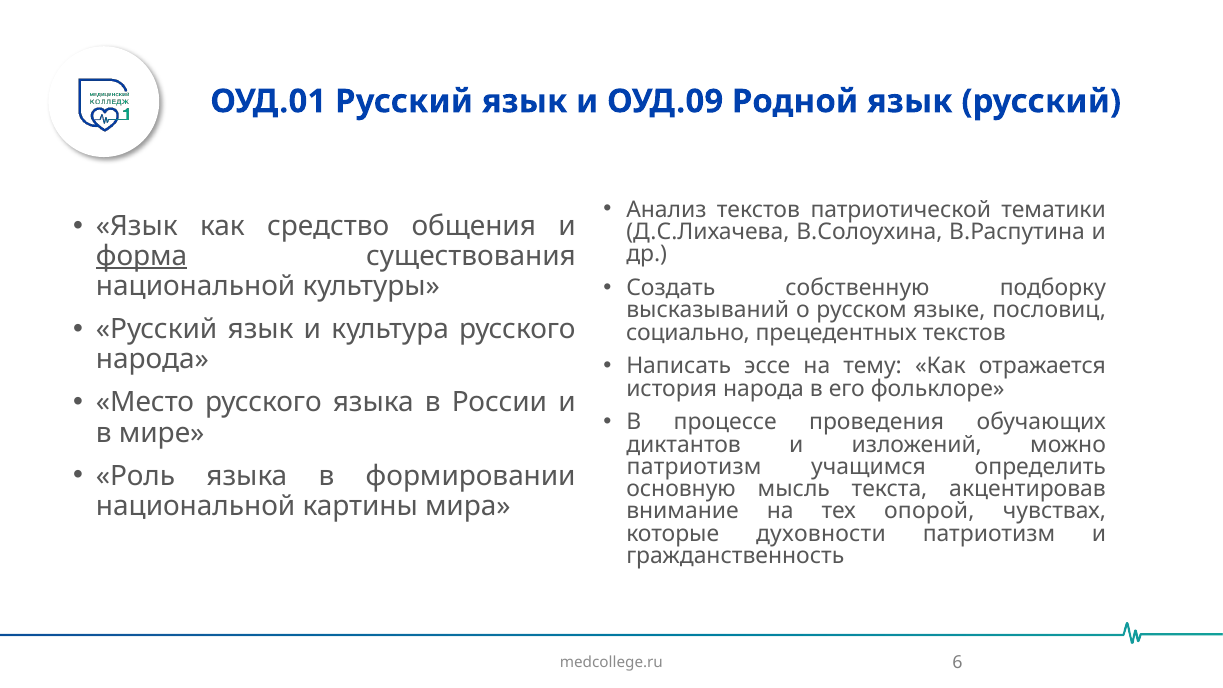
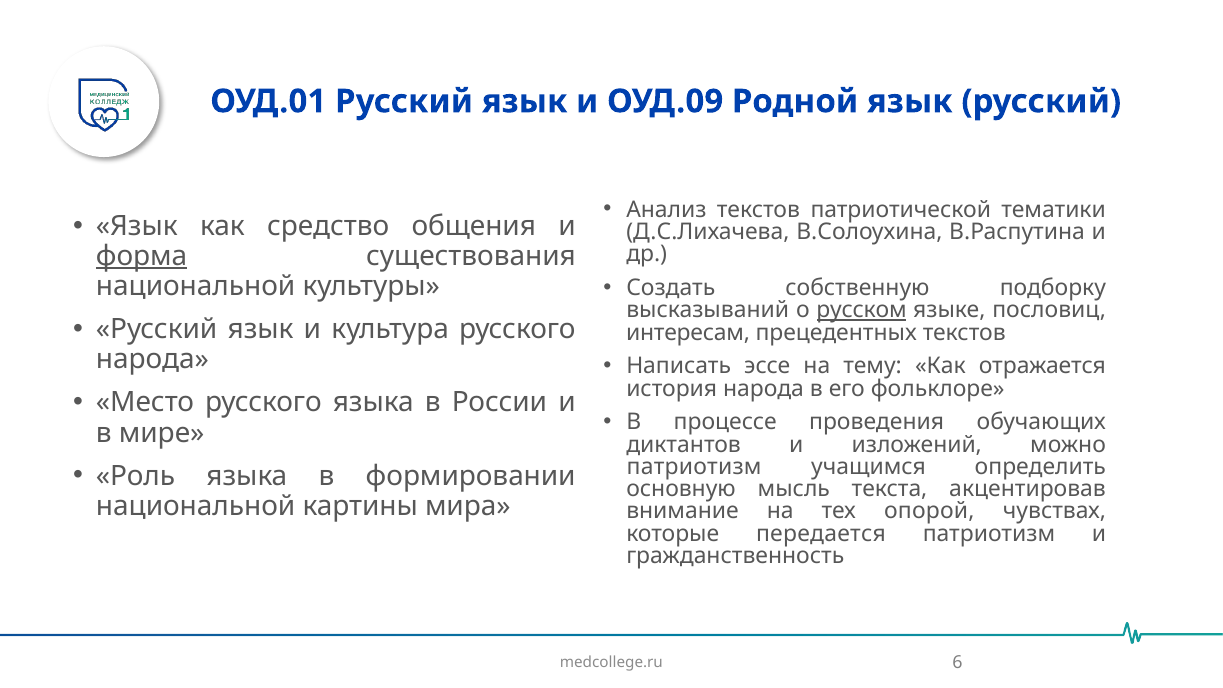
русском underline: none -> present
социально: социально -> интересам
духовности: духовности -> передается
